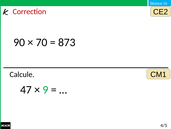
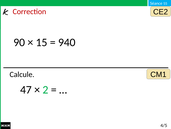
70: 70 -> 15
873: 873 -> 940
9: 9 -> 2
